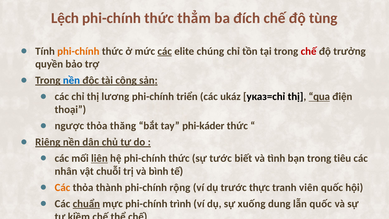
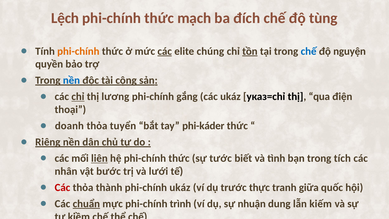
thẳm: thẳm -> mạch
tồn underline: none -> present
chế at (309, 51) colour: red -> blue
trưởng: trưởng -> nguyện
chỉ at (78, 97) underline: none -> present
triển: triển -> gắng
qua underline: present -> none
ngược: ngược -> doanh
thăng: thăng -> tuyển
tiêu: tiêu -> tích
chuỗi: chuỗi -> bước
bình: bình -> lưới
Các at (62, 187) colour: orange -> red
phi-chính rộng: rộng -> ukáz
viên: viên -> giữa
xuống: xuống -> nhuận
lẫn quốc: quốc -> kiếm
